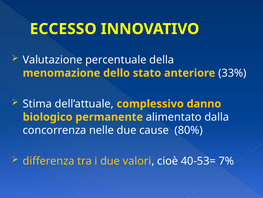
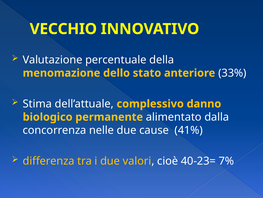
ECCESSO: ECCESSO -> VECCHIO
80%: 80% -> 41%
40-53=: 40-53= -> 40-23=
